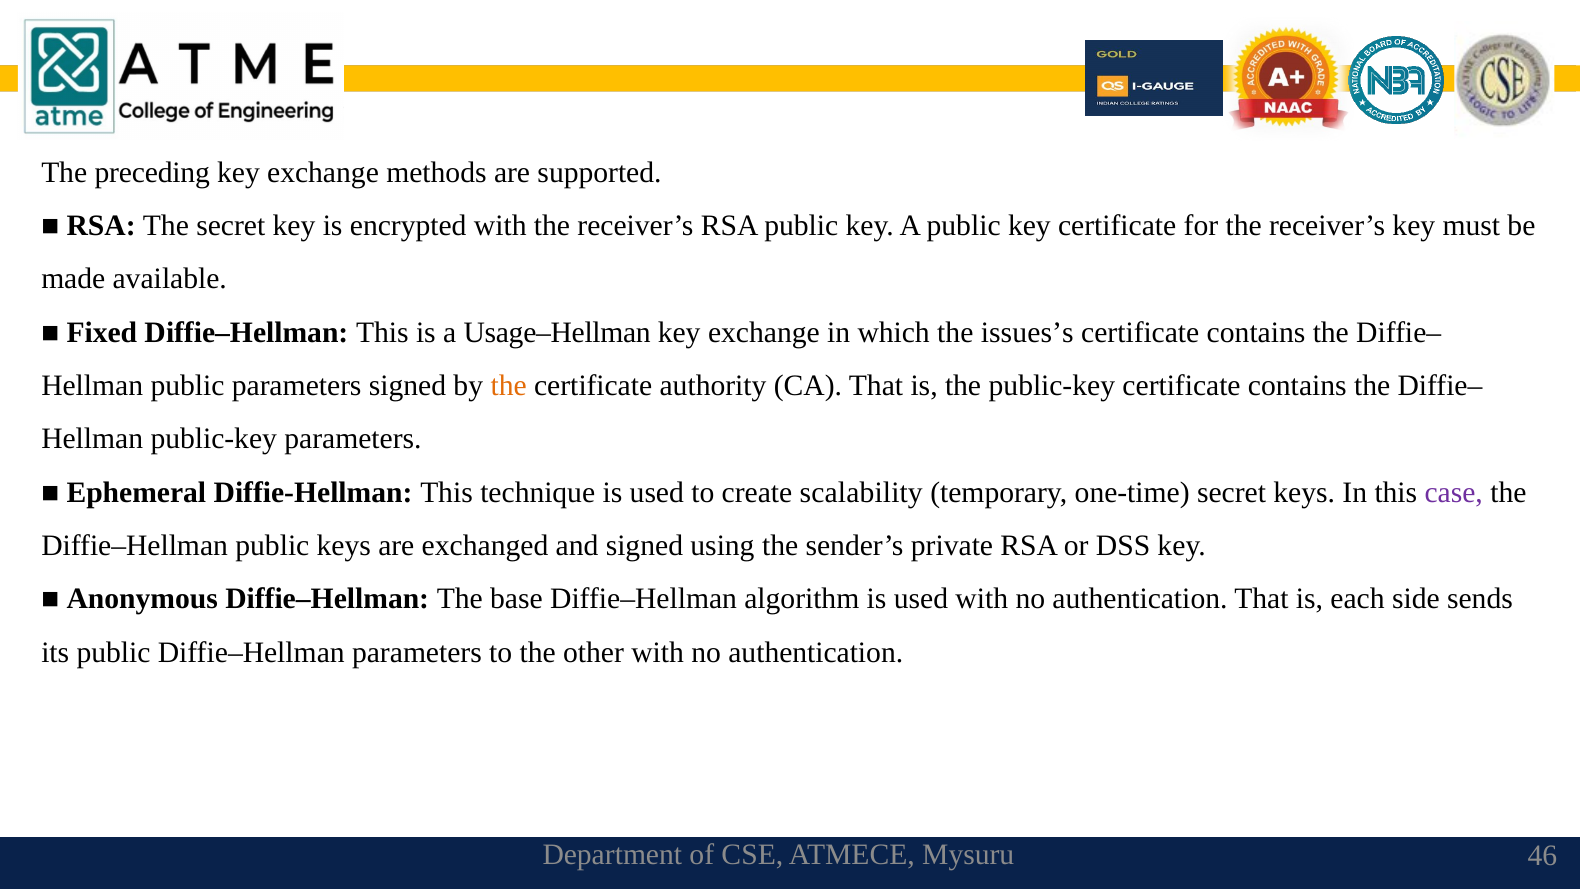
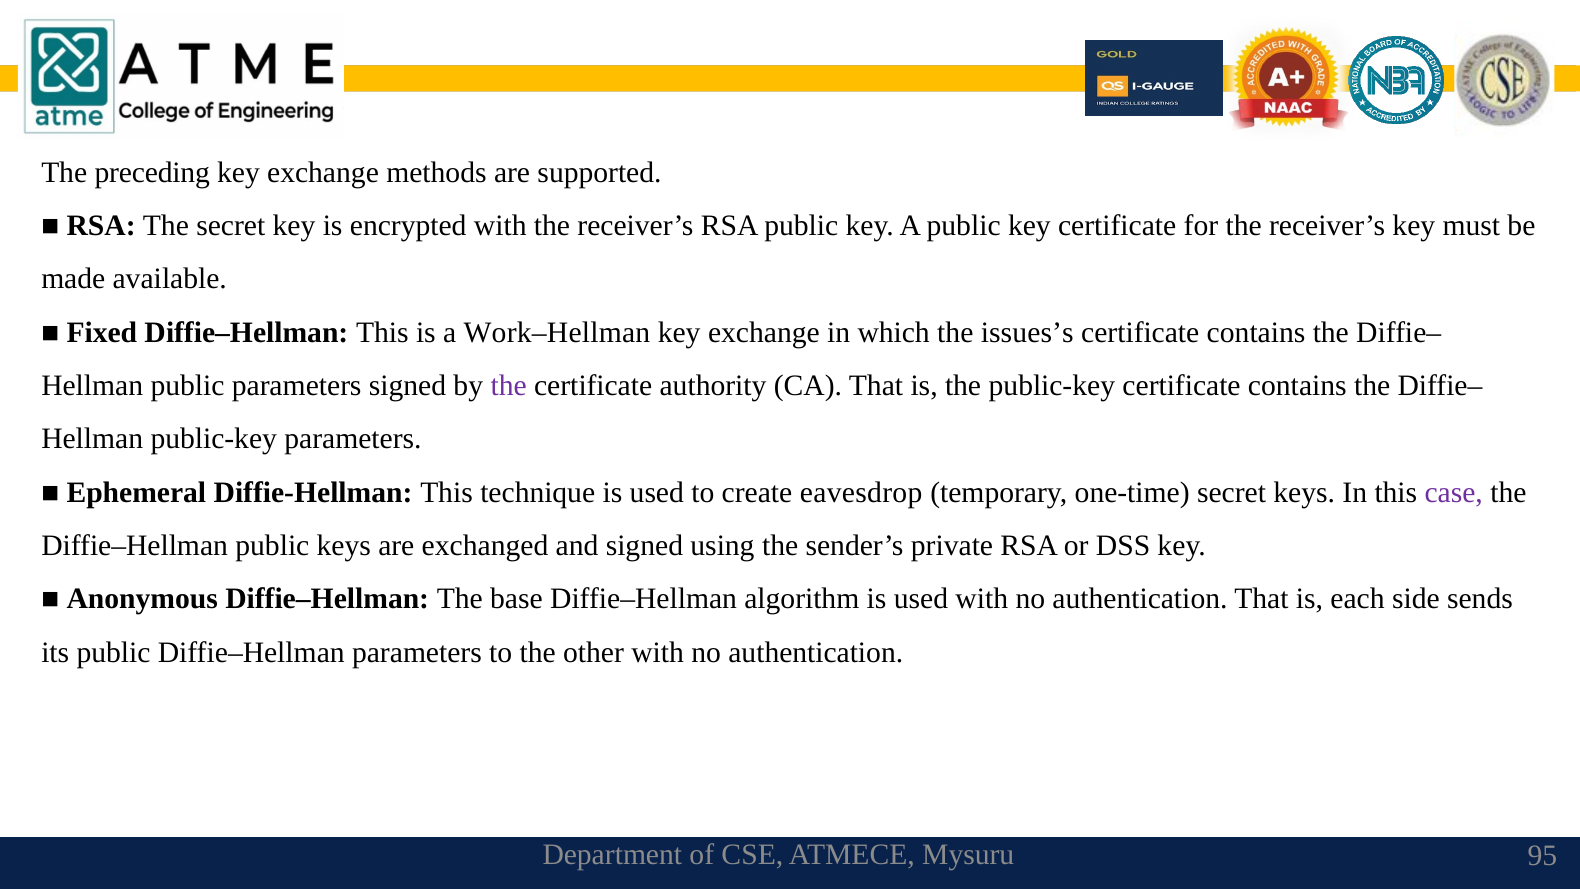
Usage–Hellman: Usage–Hellman -> Work–Hellman
the at (509, 386) colour: orange -> purple
scalability: scalability -> eavesdrop
46: 46 -> 95
